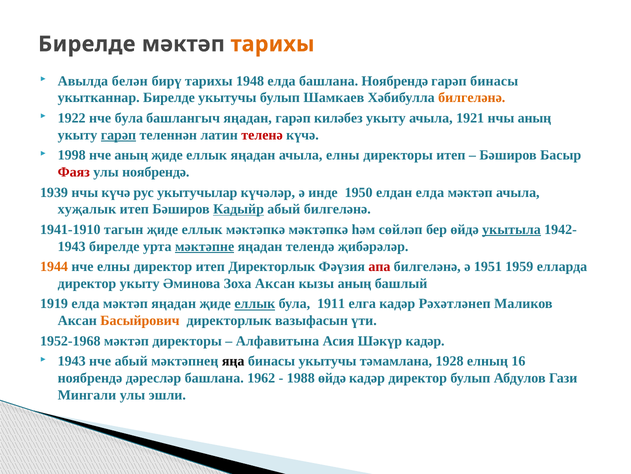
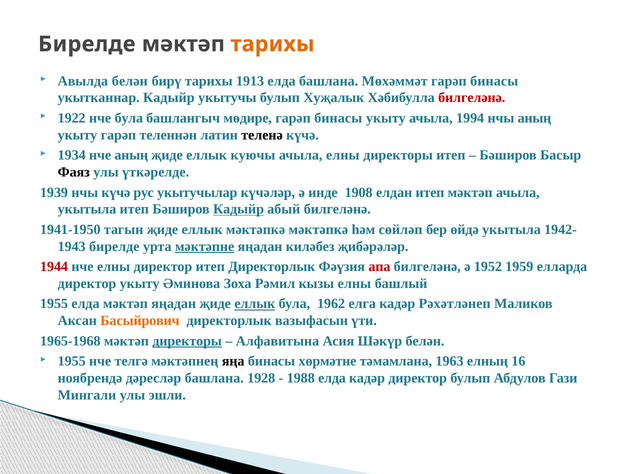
1948: 1948 -> 1913
башлана Ноябрендә: Ноябрендә -> Мөхәммәт
укытканнар Бирелде: Бирелде -> Кадыйр
Шамкаев: Шамкаев -> Хуҗалык
билгеләнә at (472, 98) colour: orange -> red
башлангыч яңадан: яңадан -> мөдире
киләбез at (338, 118): киләбез -> бинасы
1921: 1921 -> 1994
гарәп at (118, 135) underline: present -> none
теленә colour: red -> black
1998: 1998 -> 1934
еллык яңадан: яңадан -> куючы
Фаяз colour: red -> black
улы ноябрендә: ноябрендә -> үткәрелде
1950: 1950 -> 1908
елдан елда: елда -> итеп
хуҗалык at (87, 209): хуҗалык -> укытыла
1941-1910: 1941-1910 -> 1941-1950
укытыла at (511, 229) underline: present -> none
телендә: телендә -> киләбез
1944 colour: orange -> red
1951: 1951 -> 1952
Зоха Аксан: Аксан -> Рәмил
кызы аның: аның -> елны
1919 at (54, 303): 1919 -> 1955
1911: 1911 -> 1962
1952-1968: 1952-1968 -> 1965-1968
директоры at (187, 340) underline: none -> present
Шәкүр кадәр: кадәр -> белән
1943 at (72, 361): 1943 -> 1955
нче абый: абый -> телгә
бинасы укытучы: укытучы -> хөрмәтне
1928: 1928 -> 1963
1962: 1962 -> 1928
1988 өйдә: өйдә -> елда
